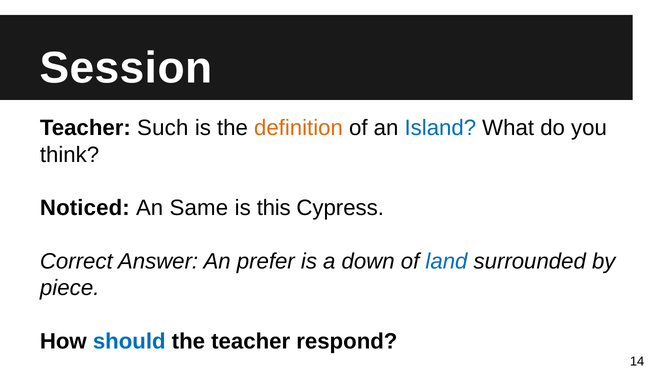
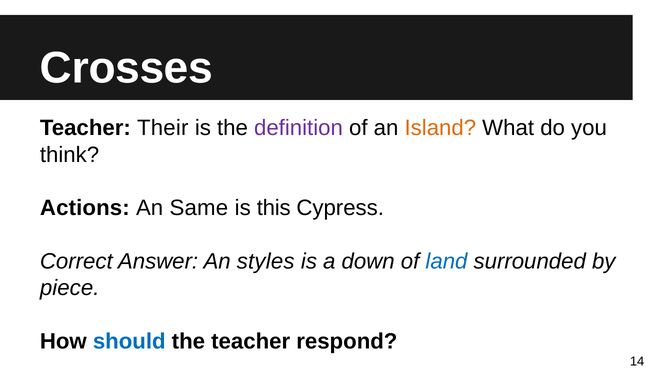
Session: Session -> Crosses
Such: Such -> Their
definition colour: orange -> purple
Island colour: blue -> orange
Noticed: Noticed -> Actions
prefer: prefer -> styles
